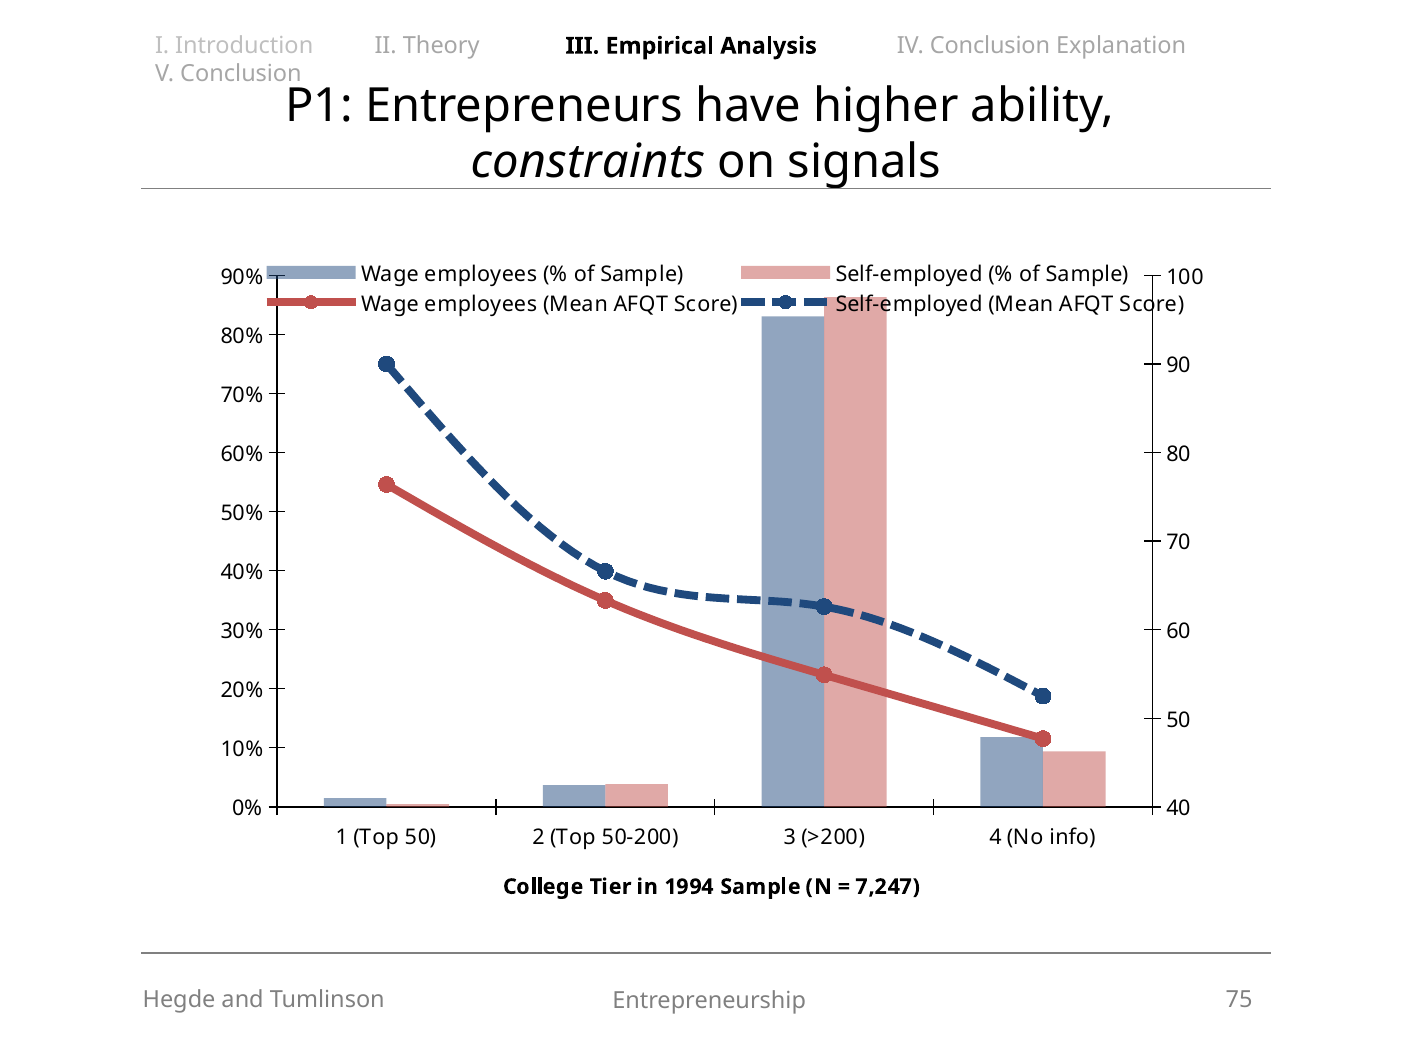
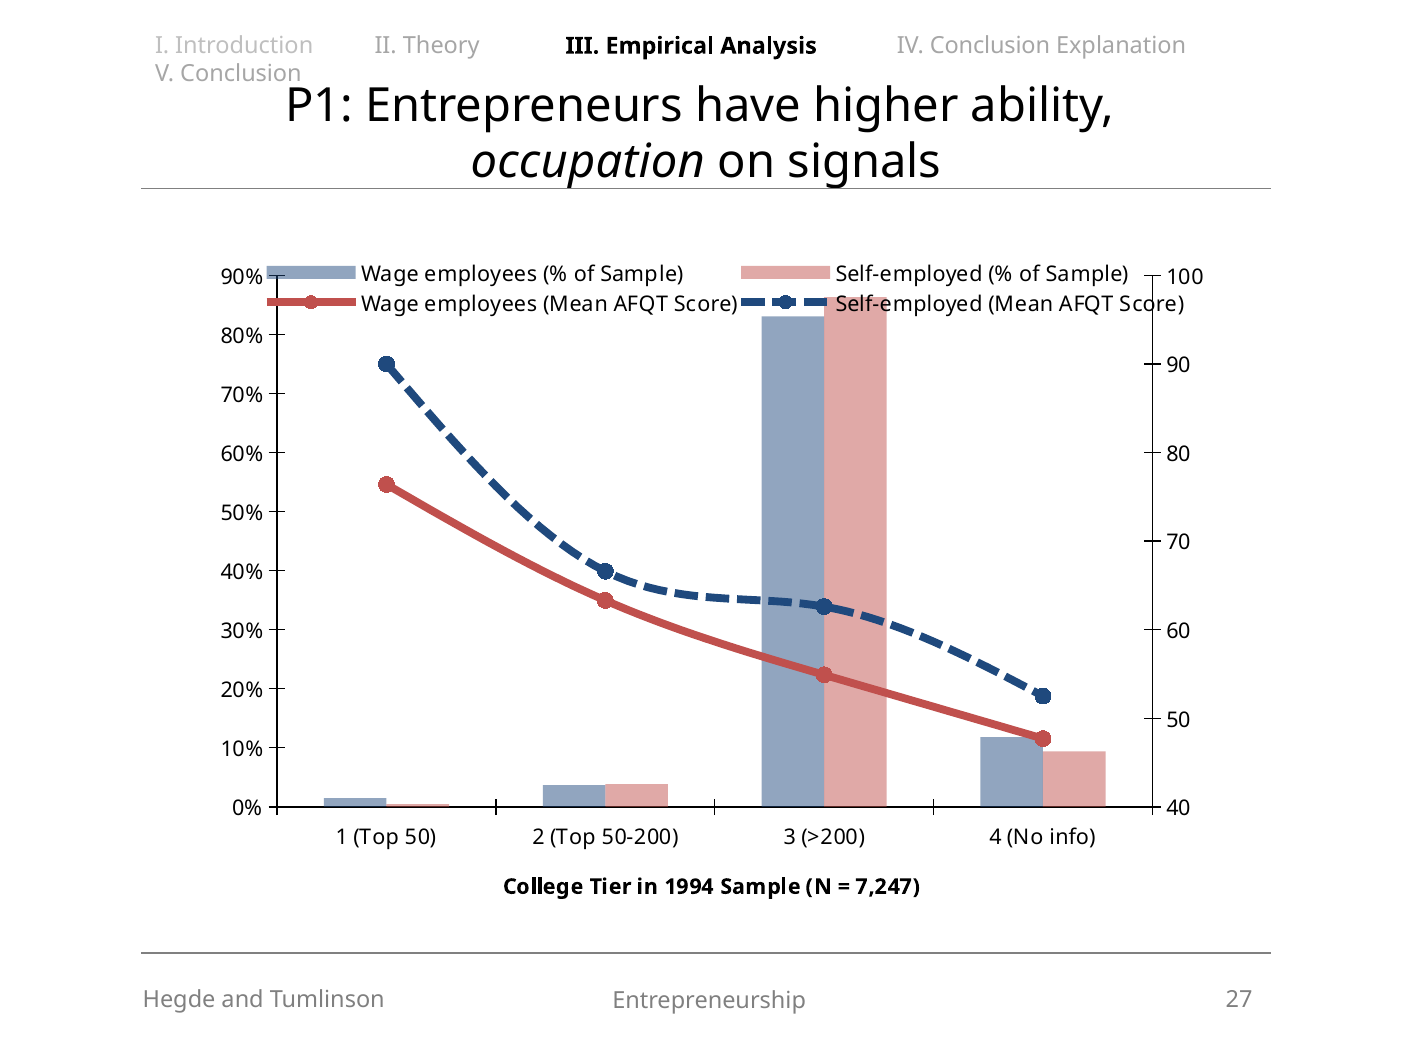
constraints: constraints -> occupation
75: 75 -> 27
